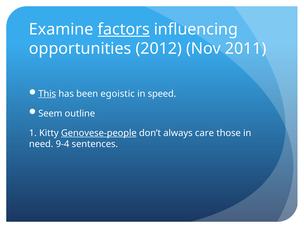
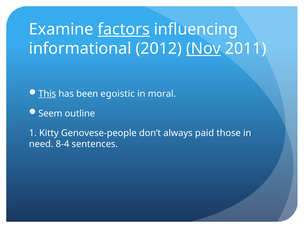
opportunities: opportunities -> informational
Nov underline: none -> present
speed: speed -> moral
Genovese-people underline: present -> none
care: care -> paid
9-4: 9-4 -> 8-4
